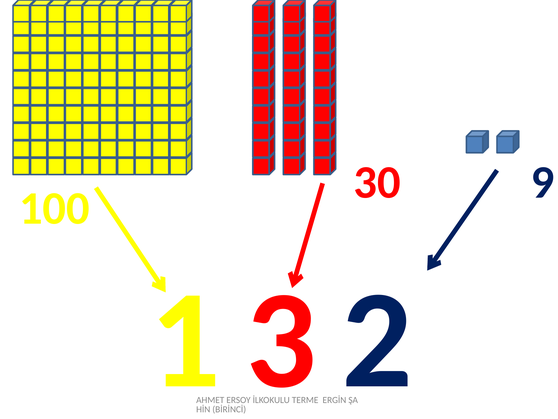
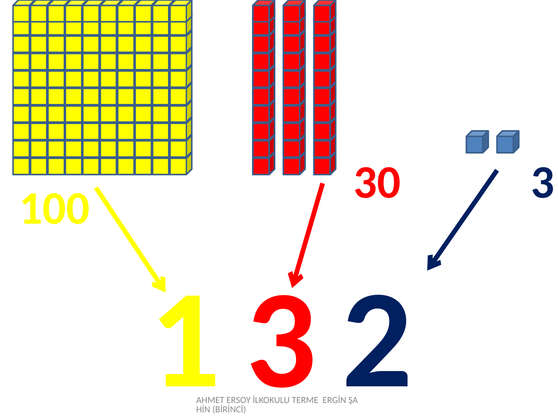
9: 9 -> 3
